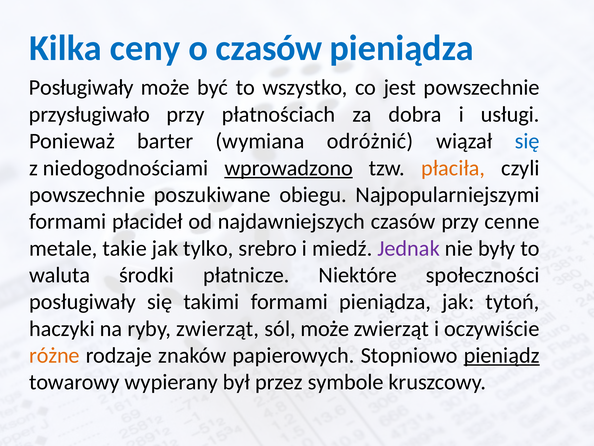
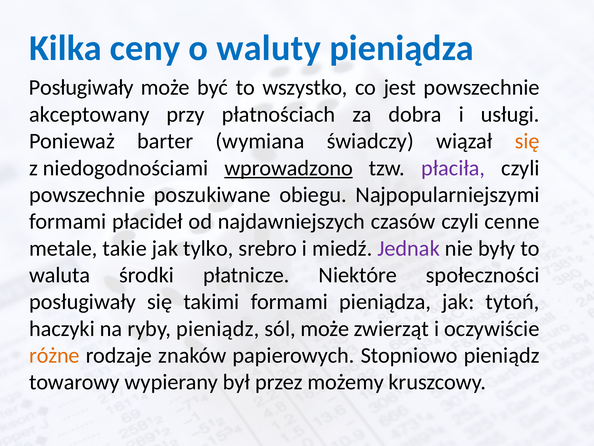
o czasów: czasów -> waluty
przysługiwało: przysługiwało -> akceptowany
odróżnić: odróżnić -> świadczy
się at (527, 141) colour: blue -> orange
płaciła colour: orange -> purple
czasów przy: przy -> czyli
ryby zwierząt: zwierząt -> pieniądz
pieniądz at (502, 355) underline: present -> none
symbole: symbole -> możemy
